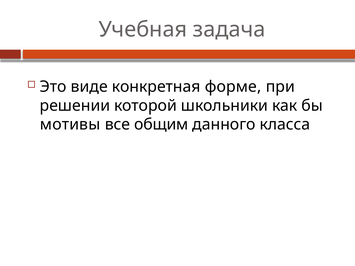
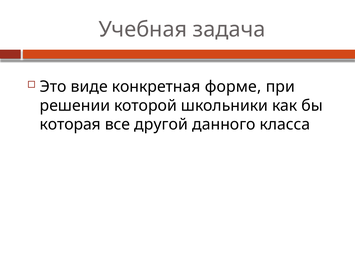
мотивы: мотивы -> которая
общим: общим -> другой
